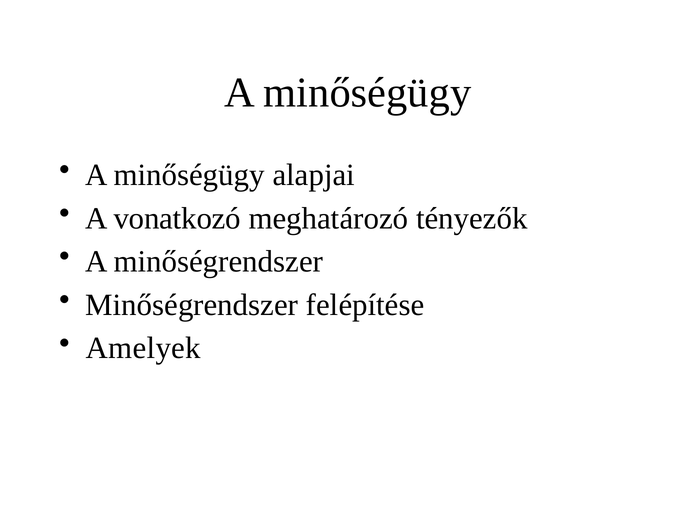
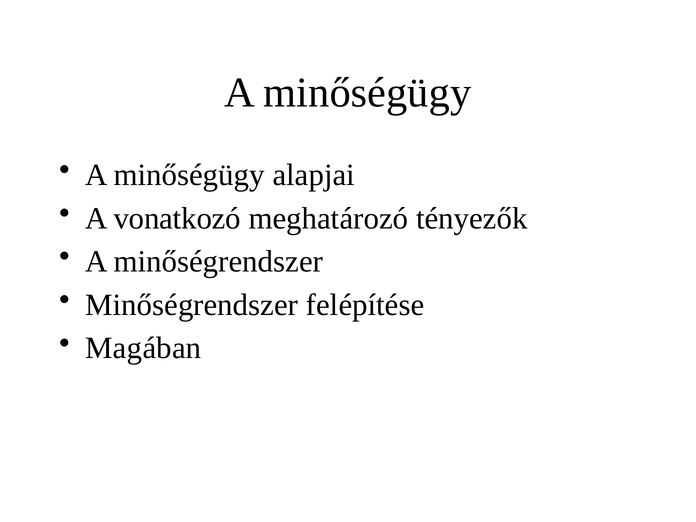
Amelyek: Amelyek -> Magában
